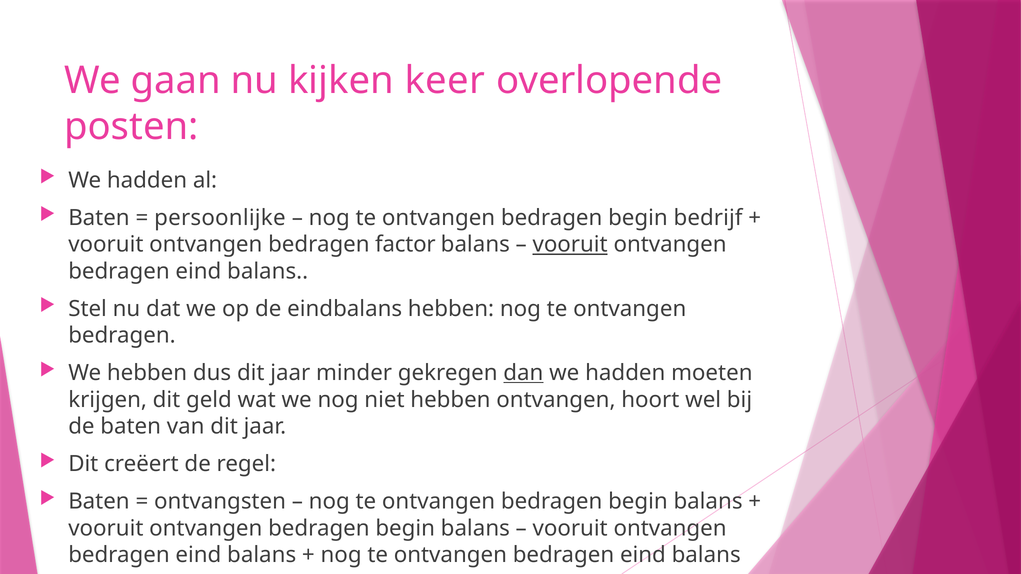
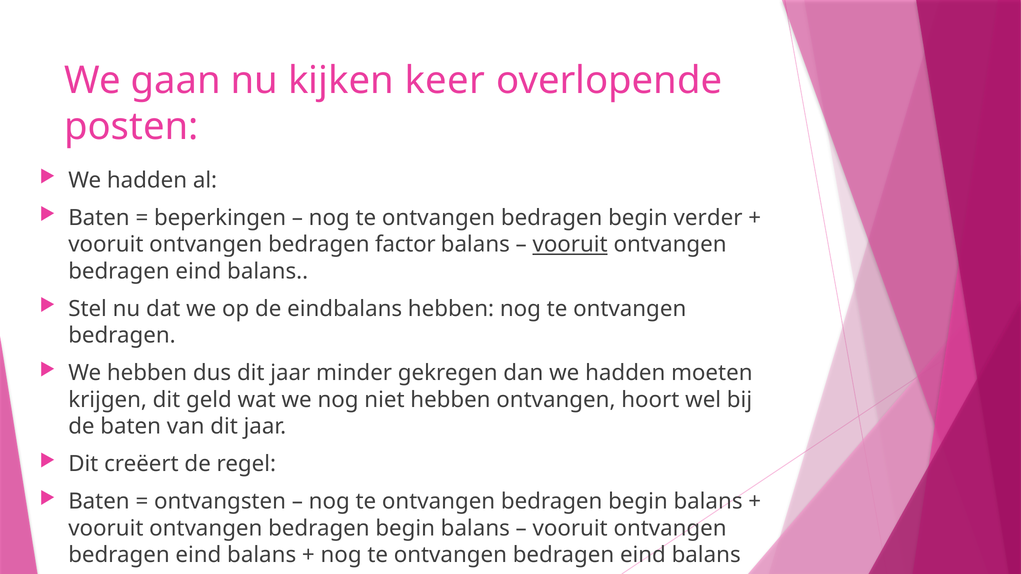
persoonlijke: persoonlijke -> beperkingen
bedrijf: bedrijf -> verder
dan underline: present -> none
